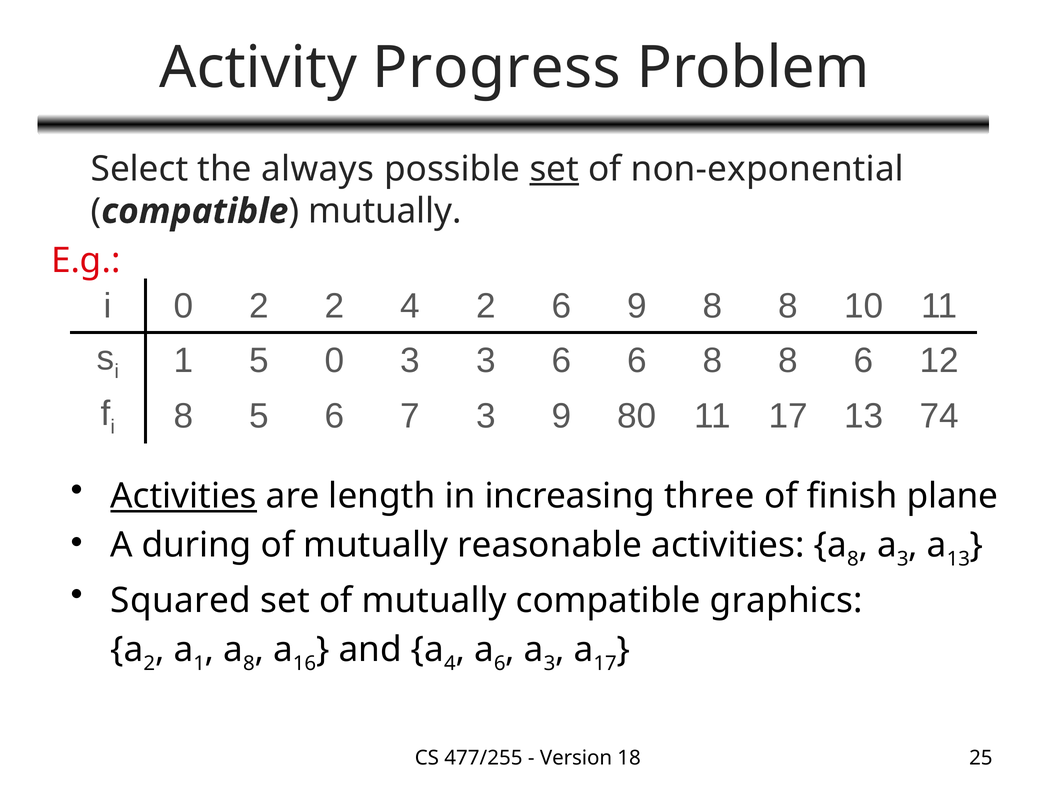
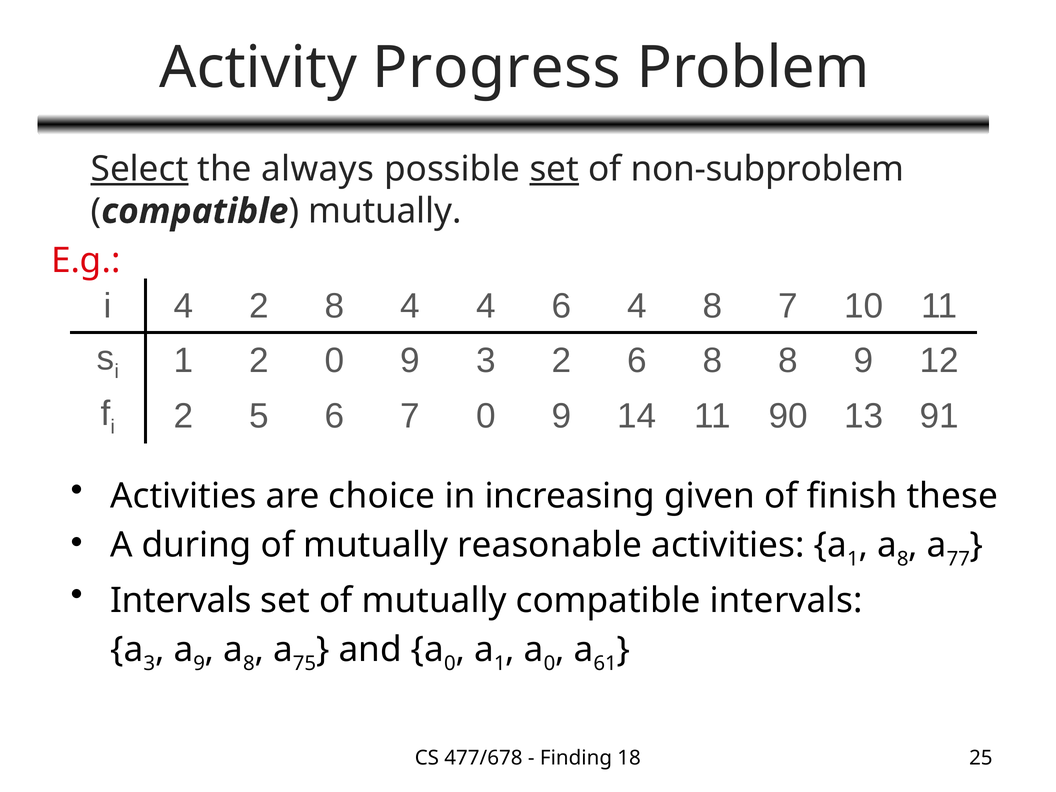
Select underline: none -> present
non-exponential: non-exponential -> non-subproblem
i 0: 0 -> 4
2 2: 2 -> 8
4 2: 2 -> 4
6 9: 9 -> 4
8 at (788, 306): 8 -> 7
1 5: 5 -> 2
3 at (410, 361): 3 -> 9
3 6: 6 -> 2
8 6: 6 -> 9
i 8: 8 -> 2
7 3: 3 -> 0
80: 80 -> 14
11 17: 17 -> 90
74: 74 -> 91
Activities at (184, 496) underline: present -> none
length: length -> choice
three: three -> given
plane: plane -> these
activities a 8: 8 -> 1
3 at (903, 559): 3 -> 8
a 13: 13 -> 77
Squared at (181, 600): Squared -> Intervals
compatible graphics: graphics -> intervals
a 2: 2 -> 3
a 1: 1 -> 9
16: 16 -> 75
and a 4: 4 -> 0
6 at (500, 663): 6 -> 1
3 at (550, 663): 3 -> 0
a 17: 17 -> 61
477/255: 477/255 -> 477/678
Version: Version -> Finding
